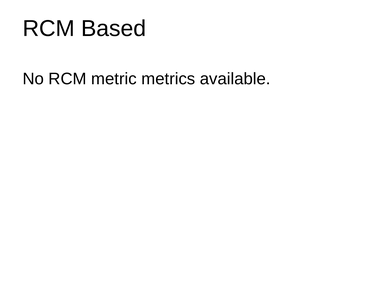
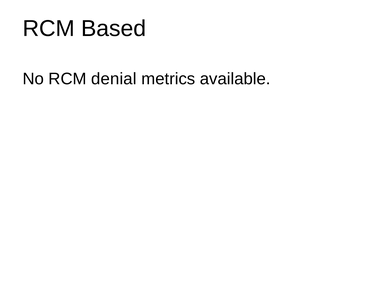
metric: metric -> denial
